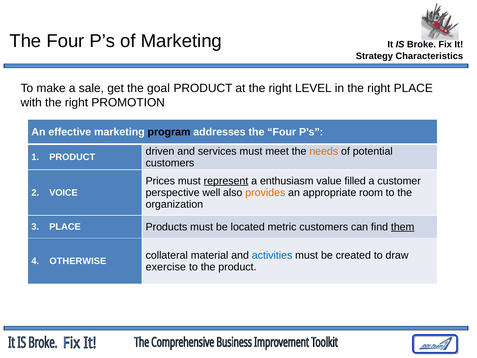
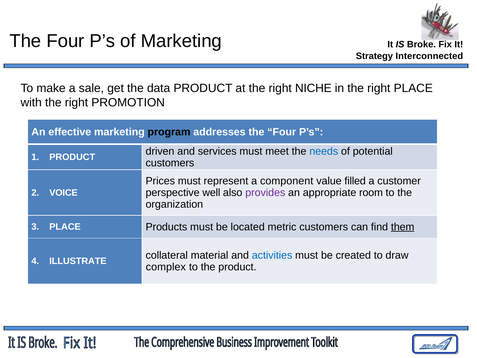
Characteristics: Characteristics -> Interconnected
goal: goal -> data
LEVEL: LEVEL -> NICHE
needs colour: orange -> blue
represent underline: present -> none
enthusiasm: enthusiasm -> component
provides colour: orange -> purple
OTHERWISE: OTHERWISE -> ILLUSTRATE
exercise: exercise -> complex
